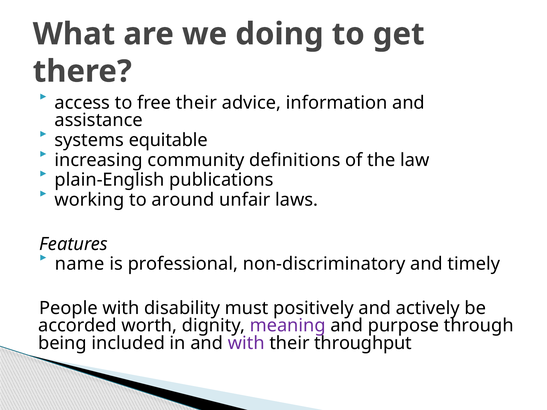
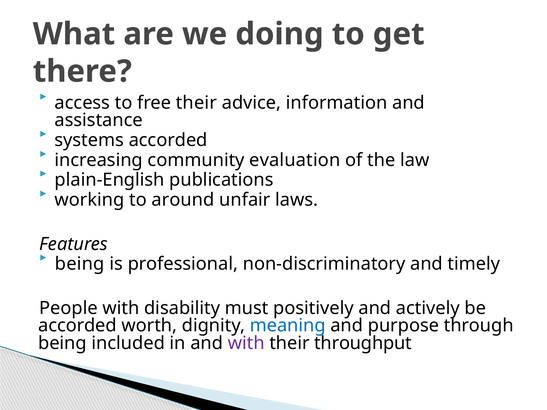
systems equitable: equitable -> accorded
definitions: definitions -> evaluation
name at (80, 264): name -> being
meaning colour: purple -> blue
